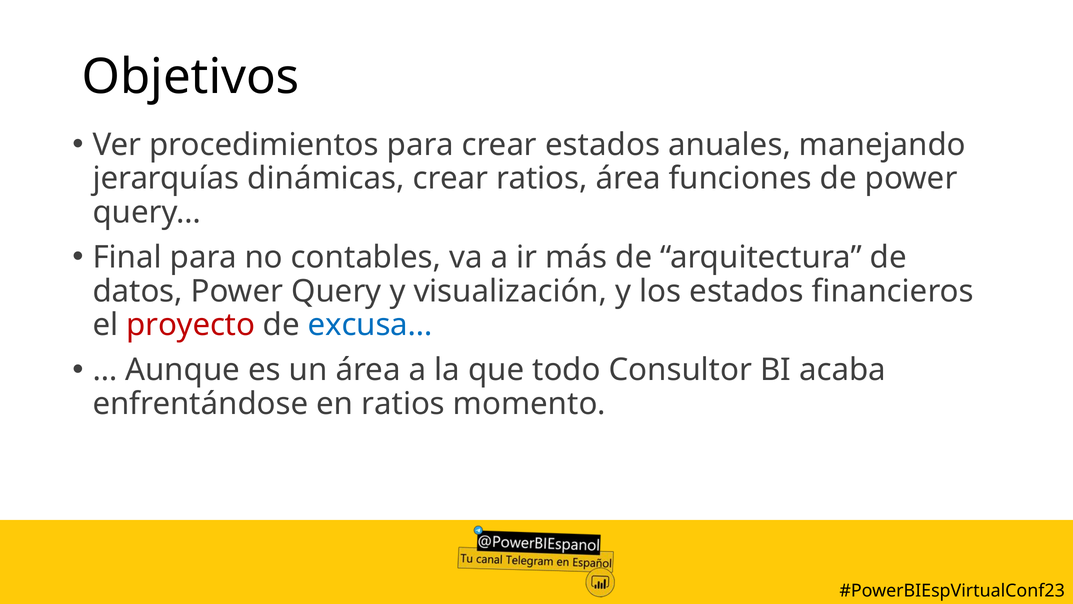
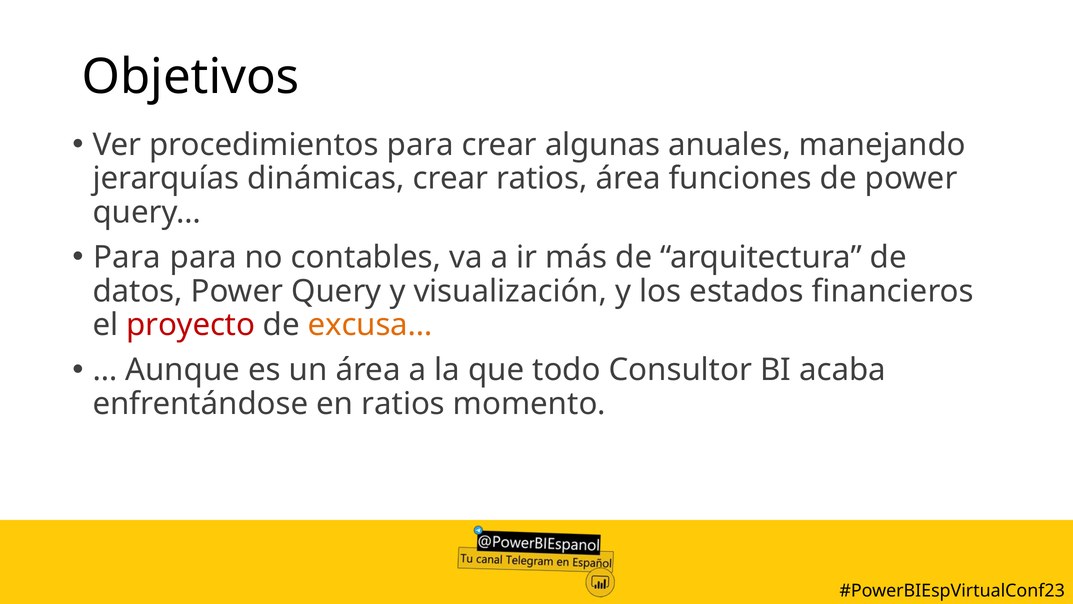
crear estados: estados -> algunas
Final at (127, 257): Final -> Para
excusa… colour: blue -> orange
